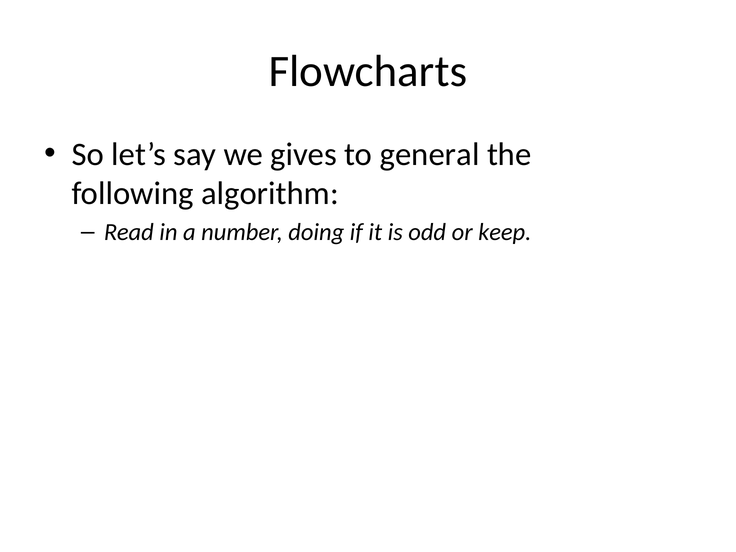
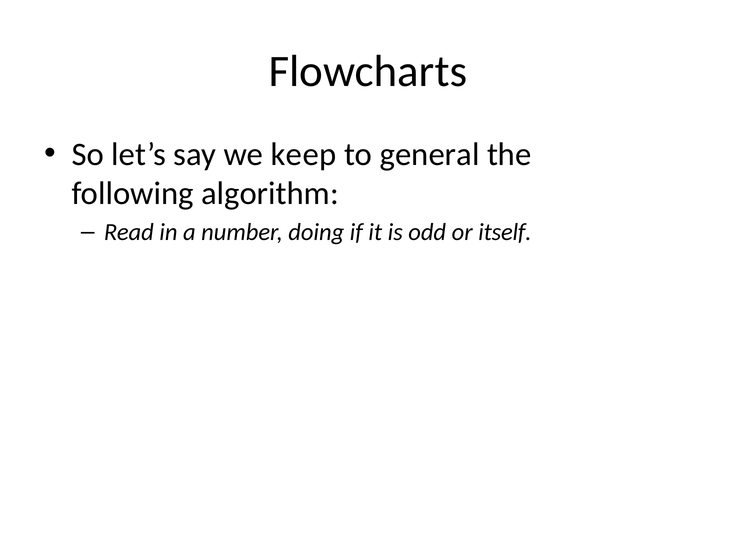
gives: gives -> keep
keep: keep -> itself
